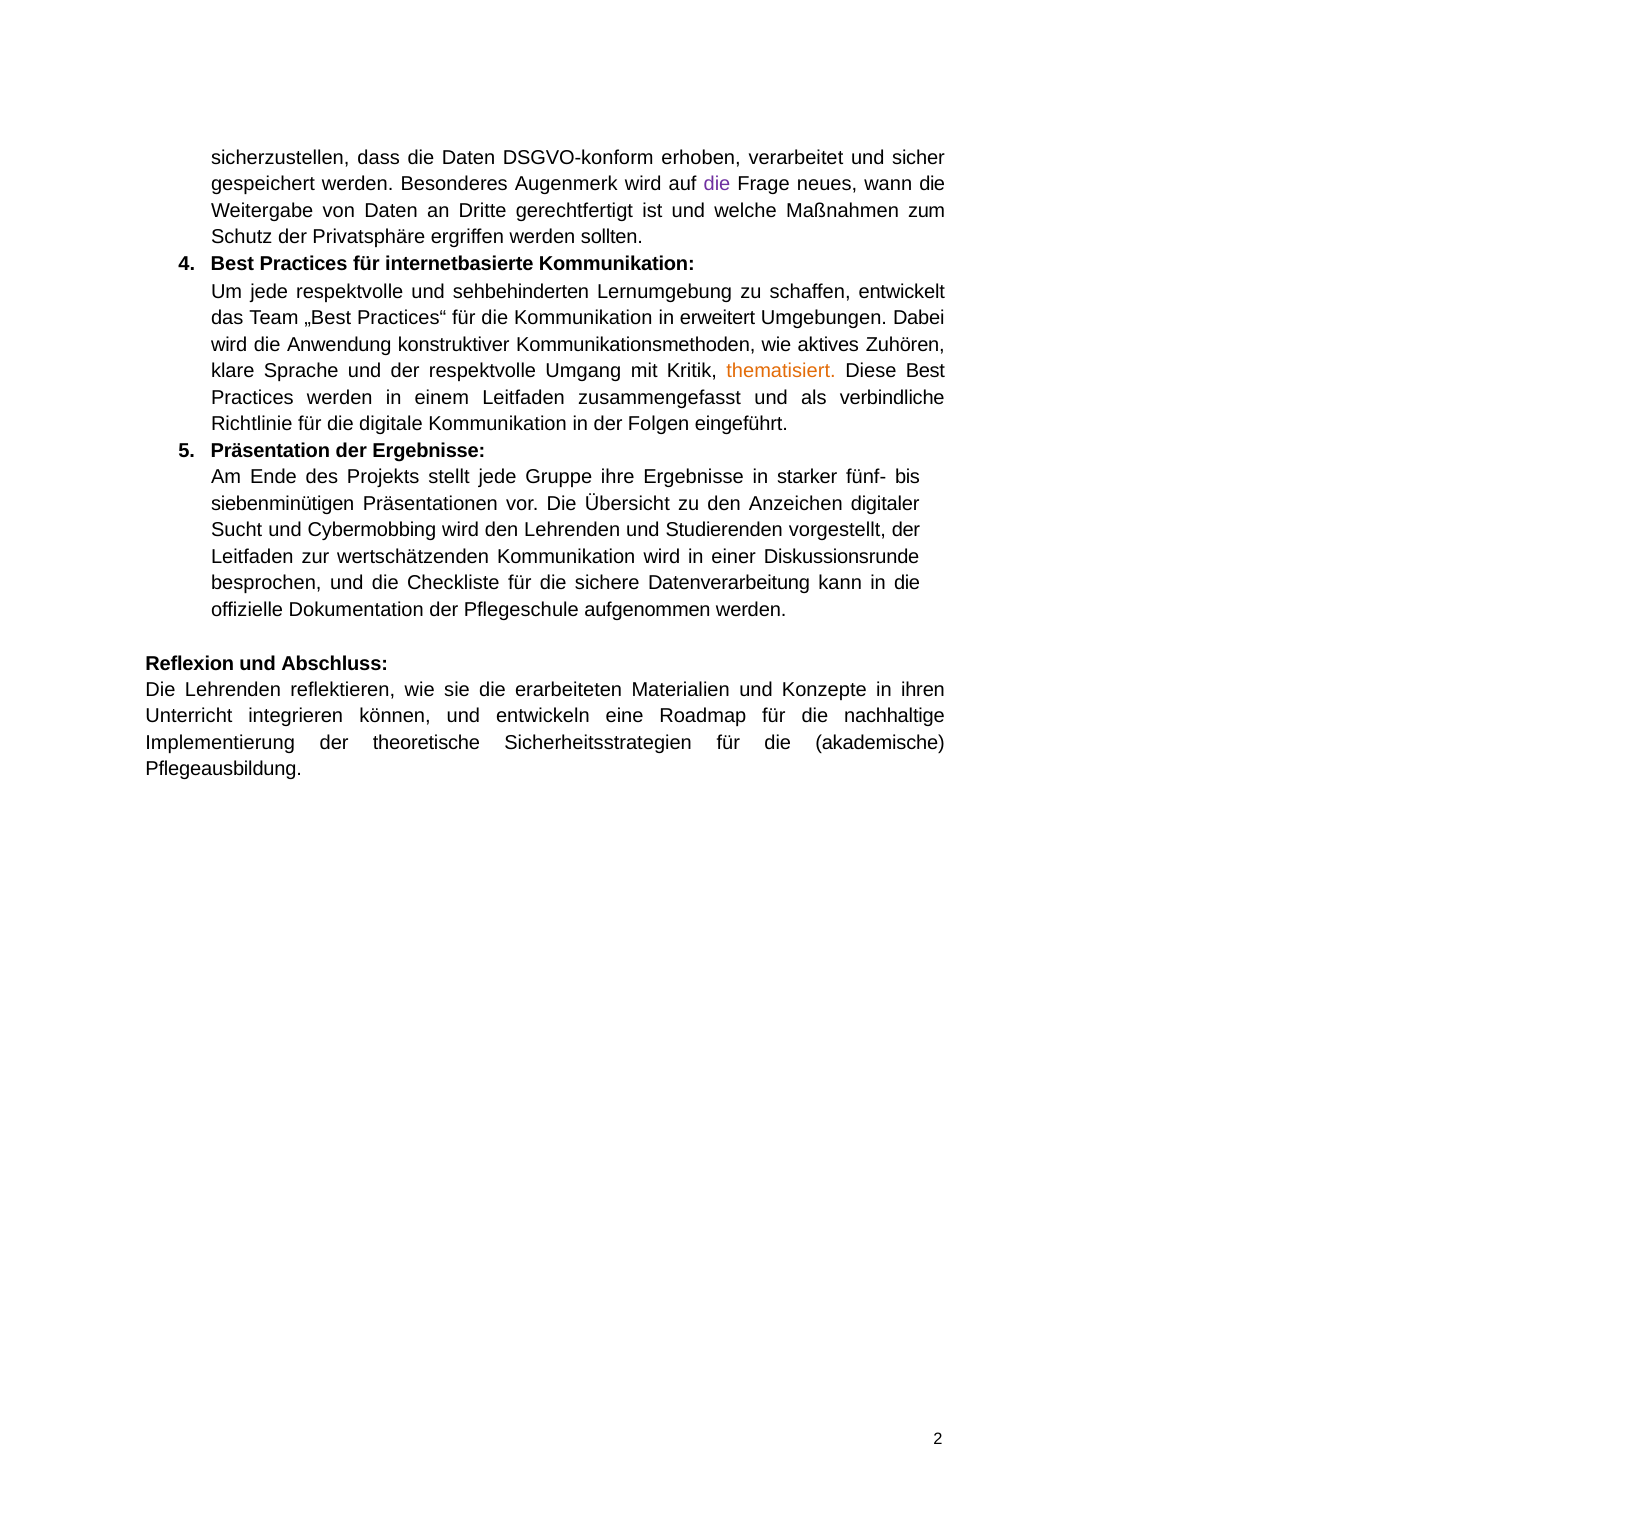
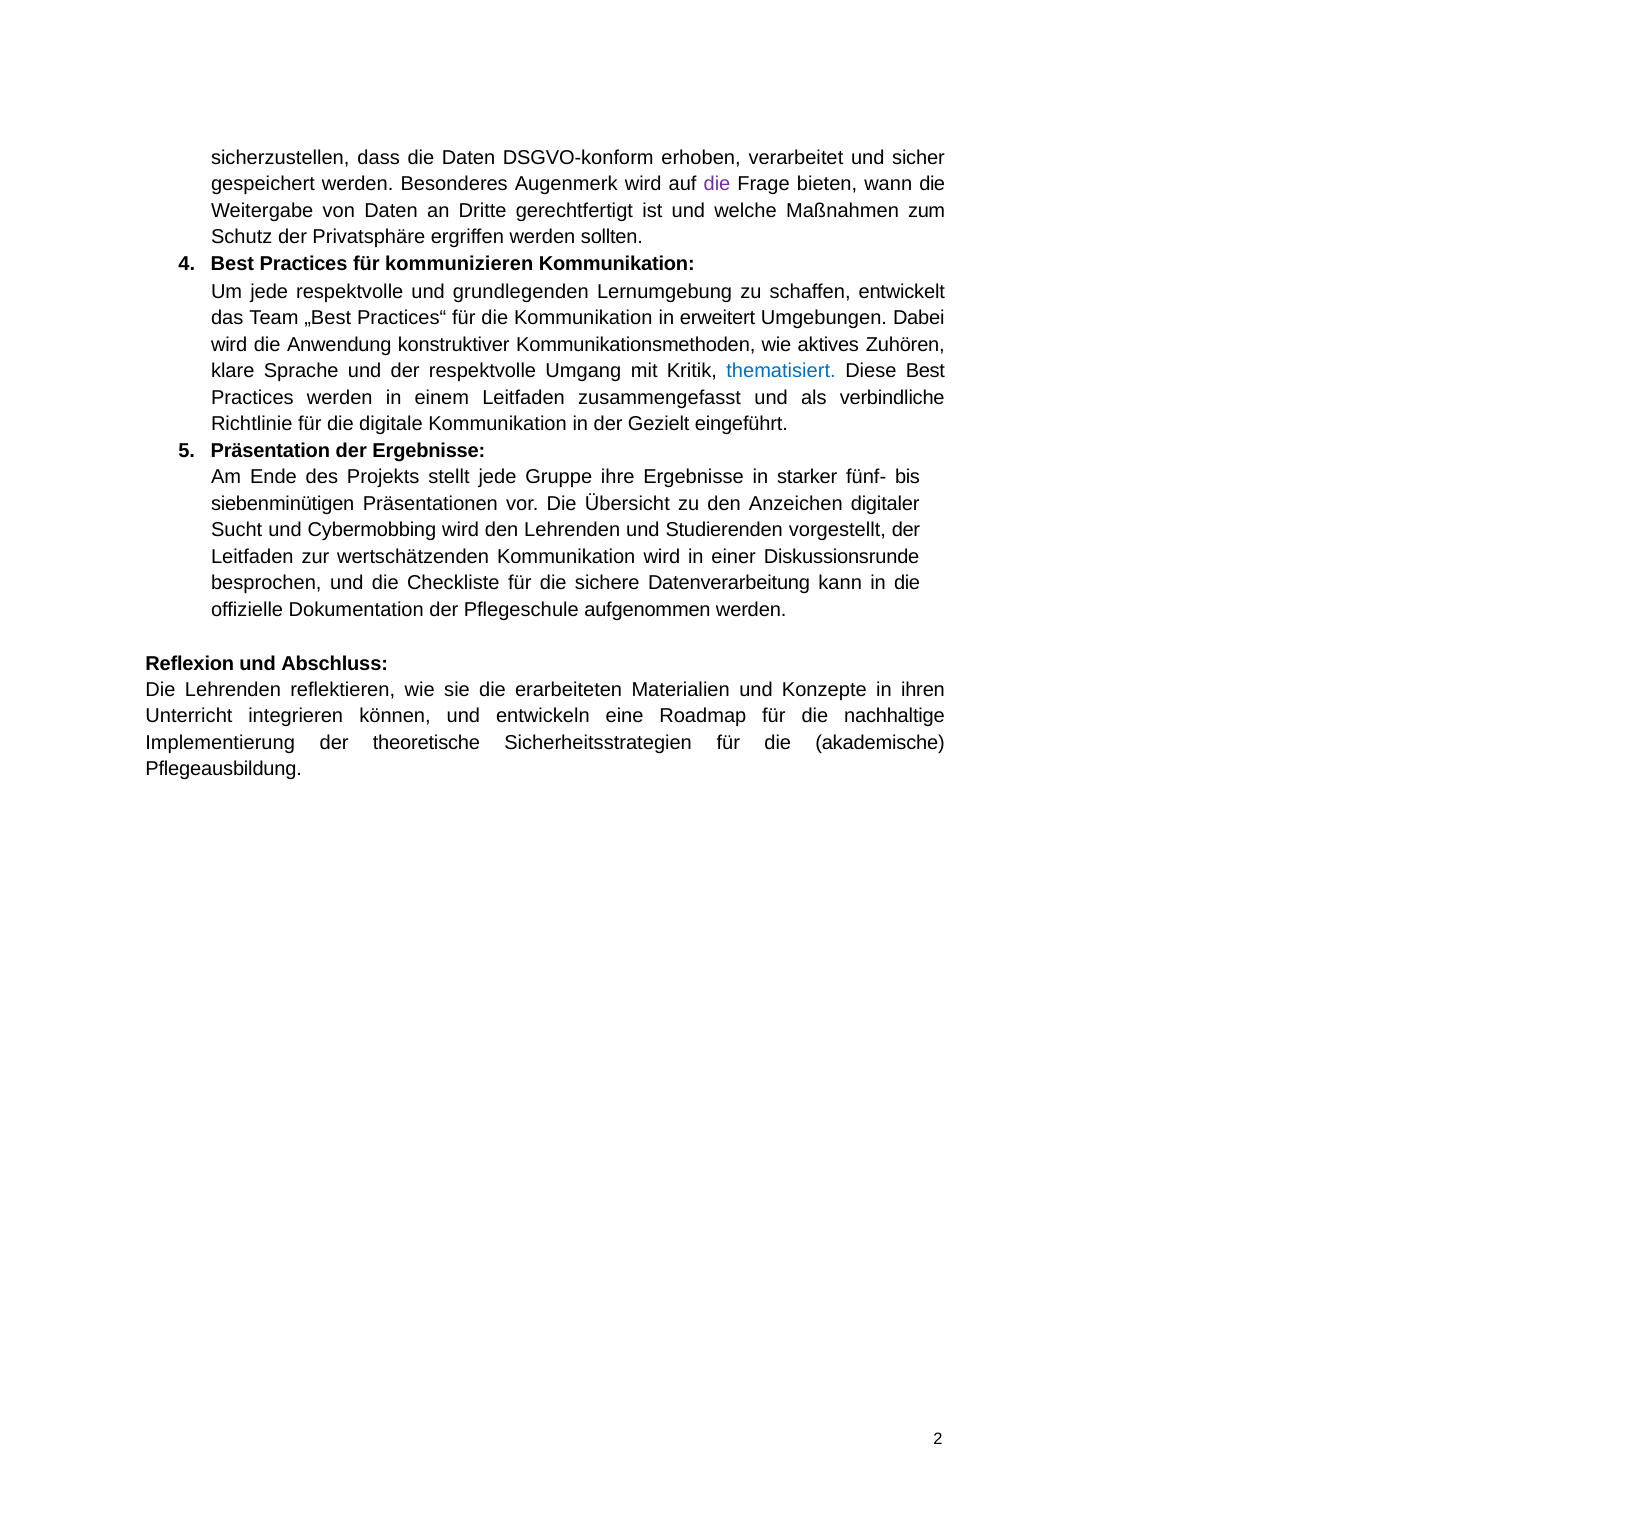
neues: neues -> bieten
internetbasierte: internetbasierte -> kommunizieren
sehbehinderten: sehbehinderten -> grundlegenden
thematisiert colour: orange -> blue
Folgen: Folgen -> Gezielt
